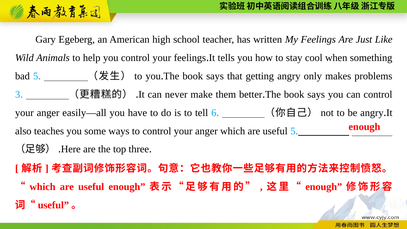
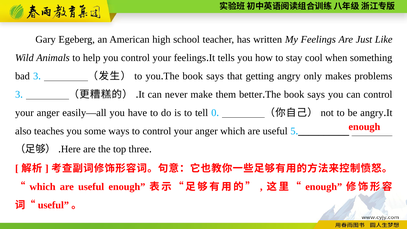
bad 5: 5 -> 3
6: 6 -> 0
